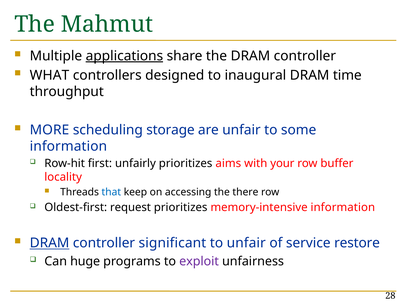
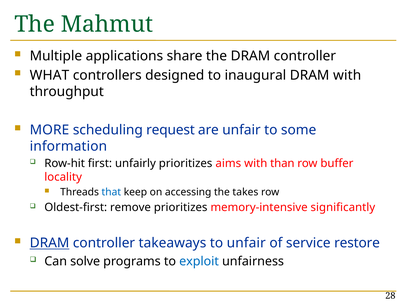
applications underline: present -> none
DRAM time: time -> with
storage: storage -> request
your: your -> than
there: there -> takes
request: request -> remove
memory-intensive information: information -> significantly
significant: significant -> takeaways
huge: huge -> solve
exploit colour: purple -> blue
